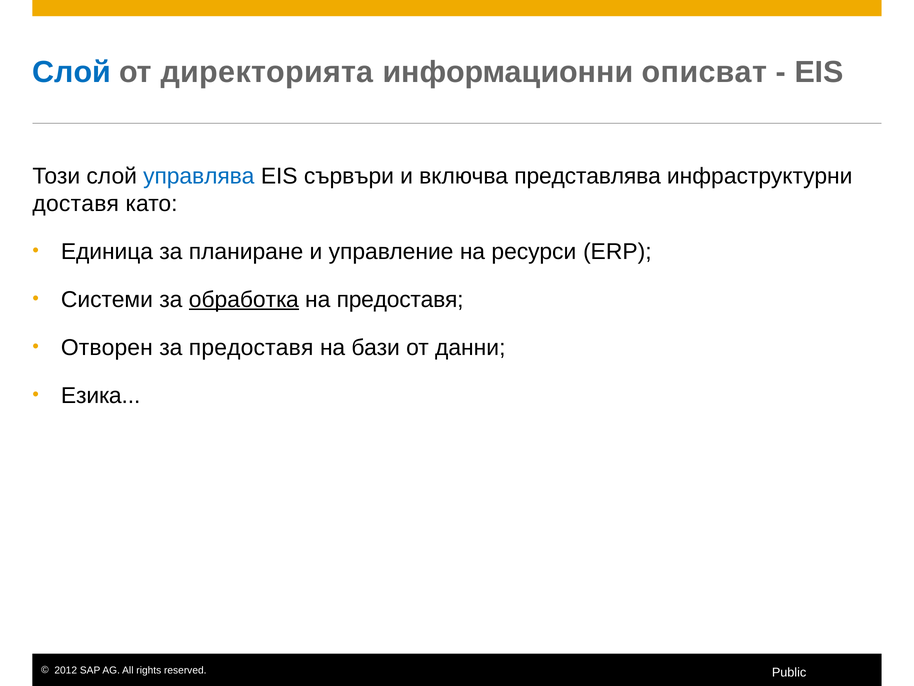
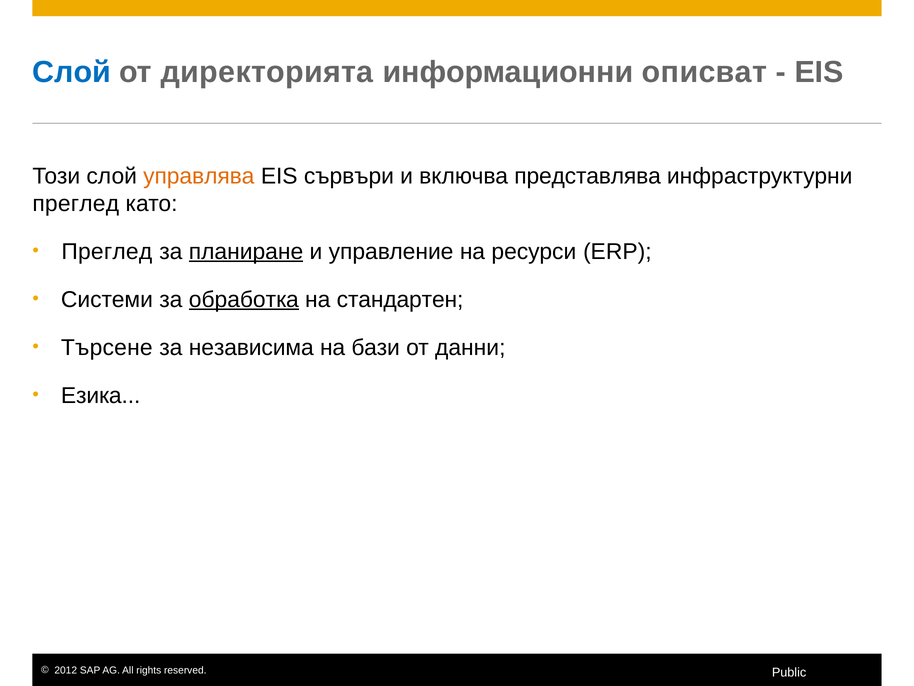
управлява colour: blue -> orange
доставя at (76, 203): доставя -> преглед
Единица at (107, 251): Единица -> Преглед
планиране underline: none -> present
на предоставя: предоставя -> стандартен
Отворен: Отворен -> Търсене
за предоставя: предоставя -> независима
